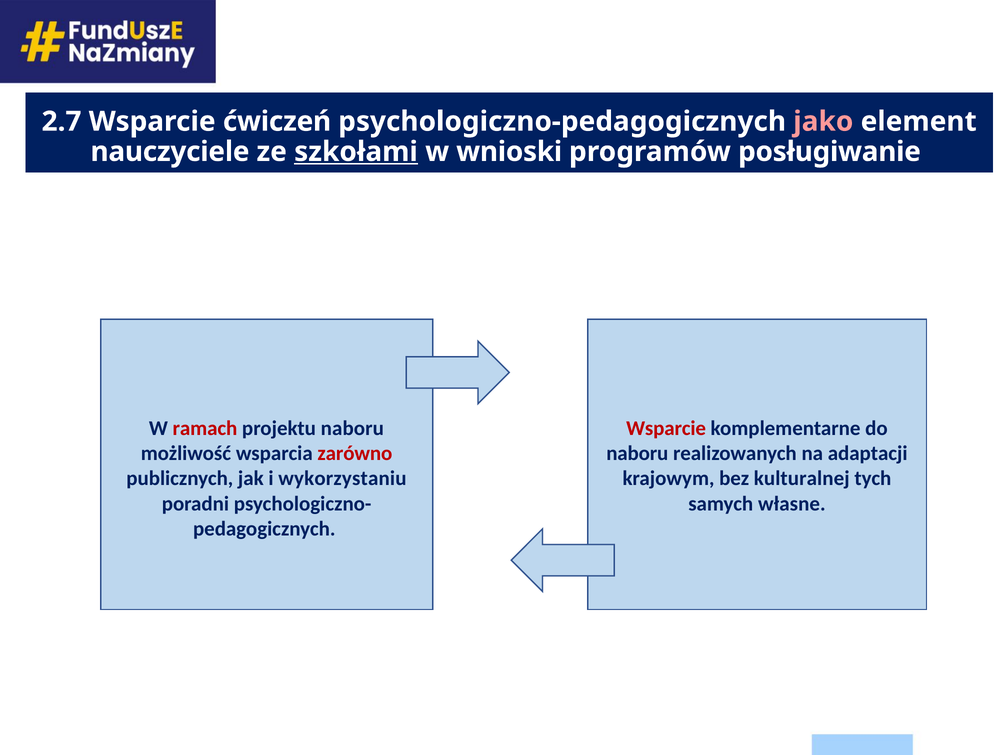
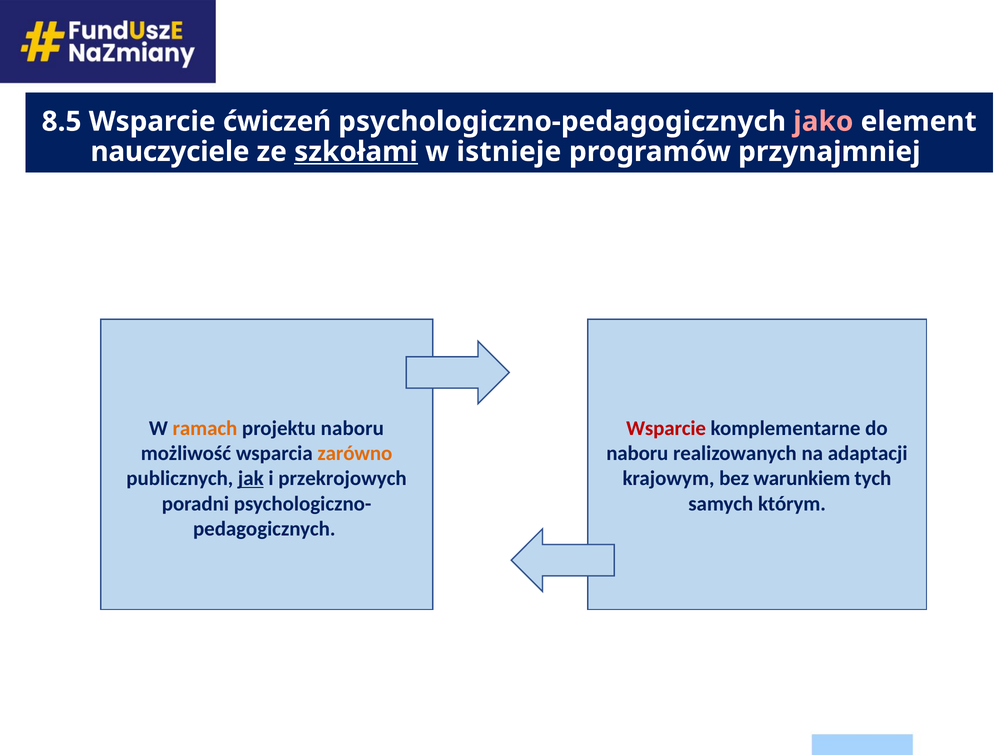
2.7: 2.7 -> 8.5
wnioski: wnioski -> istnieje
posługiwanie: posługiwanie -> przynajmniej
ramach colour: red -> orange
zarówno colour: red -> orange
jak underline: none -> present
wykorzystaniu: wykorzystaniu -> przekrojowych
kulturalnej: kulturalnej -> warunkiem
własne: własne -> którym
